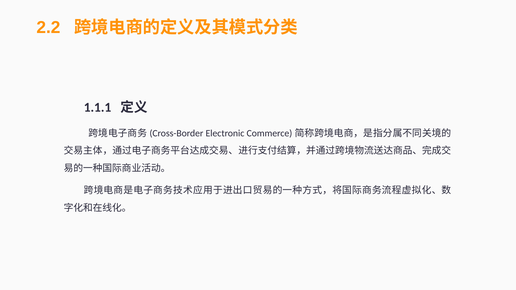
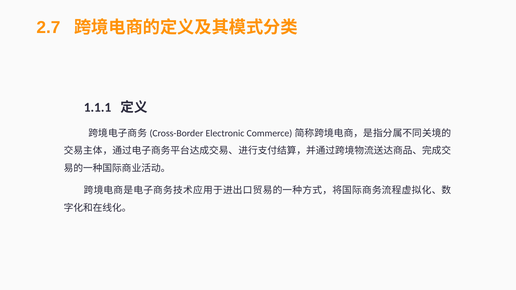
2.2: 2.2 -> 2.7
